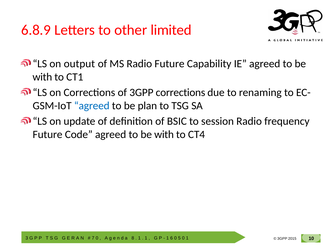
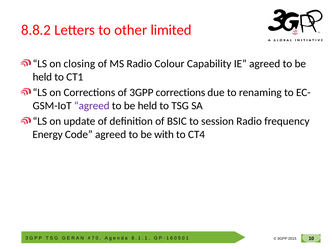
6.8.9: 6.8.9 -> 8.8.2
output: output -> closing
Radio Future: Future -> Colour
with at (42, 77): with -> held
agreed at (92, 106) colour: blue -> purple
plan at (147, 106): plan -> held
Future at (48, 134): Future -> Energy
